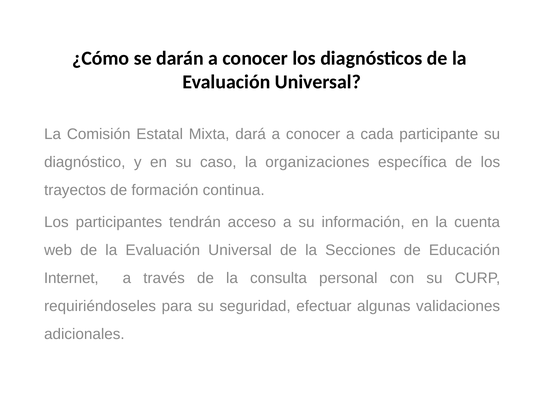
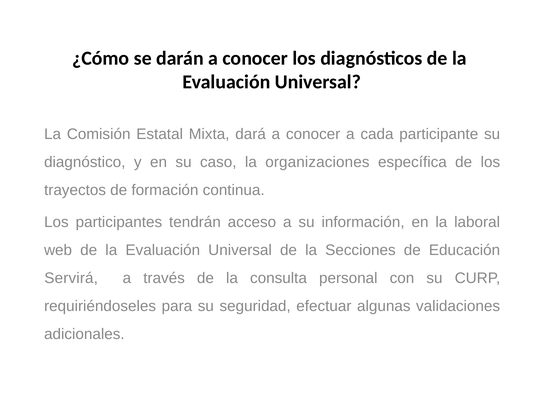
cuenta: cuenta -> laboral
Internet: Internet -> Servirá
